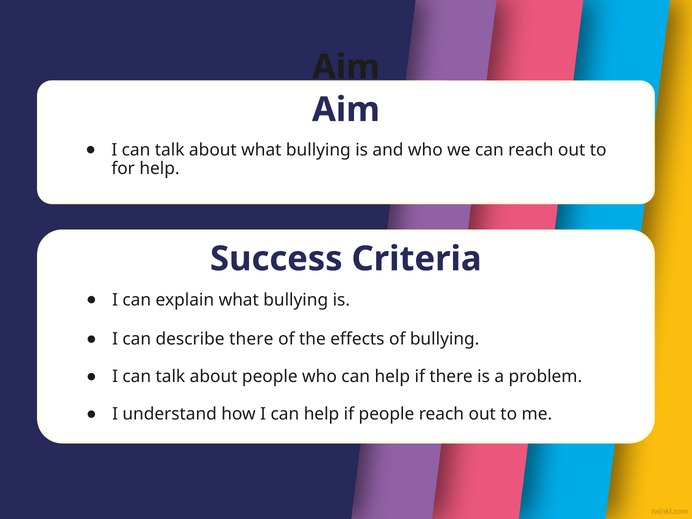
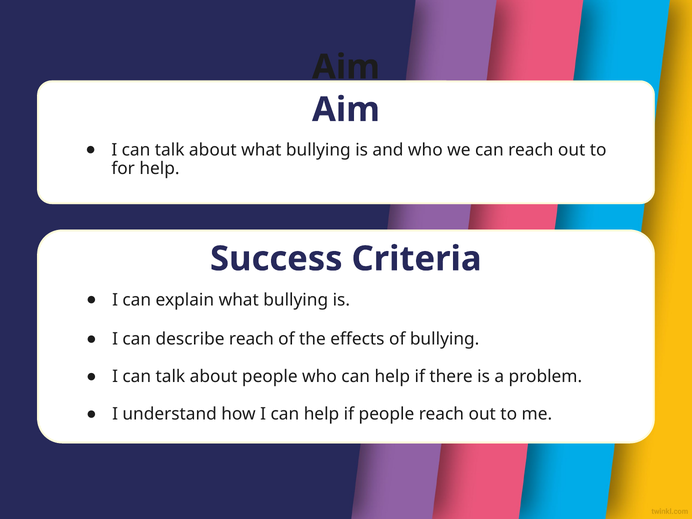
describe there: there -> reach
